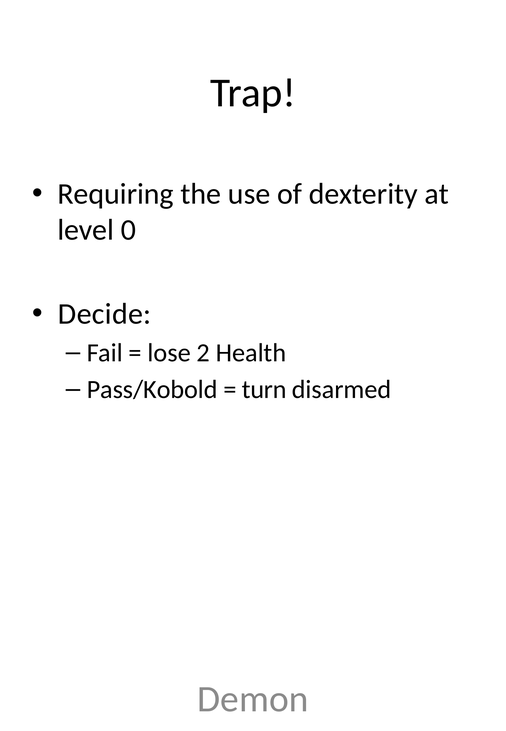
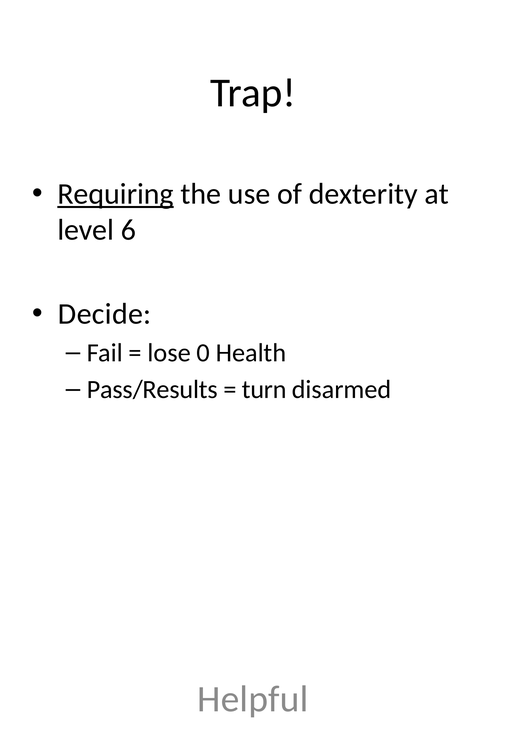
Requiring underline: none -> present
0: 0 -> 6
2: 2 -> 0
Pass/Kobold: Pass/Kobold -> Pass/Results
Demon: Demon -> Helpful
